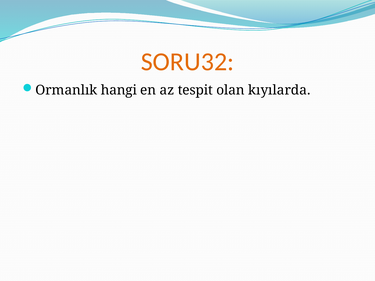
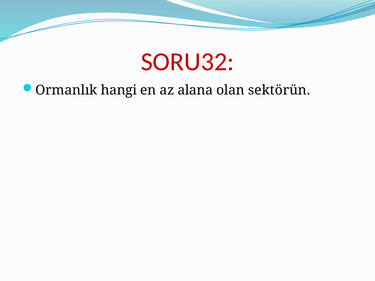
SORU32 colour: orange -> red
tespit: tespit -> alana
kıyılarda: kıyılarda -> sektörün
